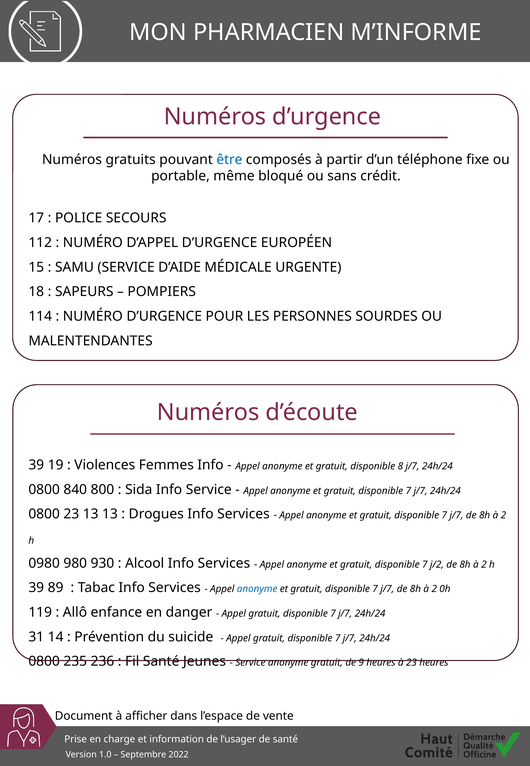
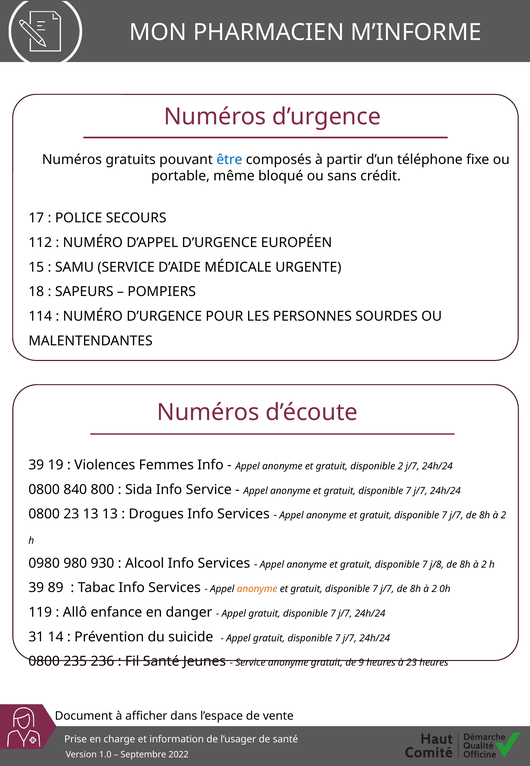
disponible 8: 8 -> 2
j/2: j/2 -> j/8
anonyme at (257, 589) colour: blue -> orange
